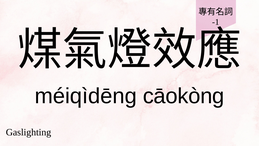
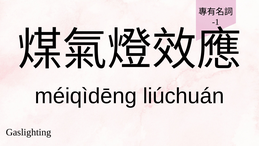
cāokòng: cāokòng -> liúchuán
